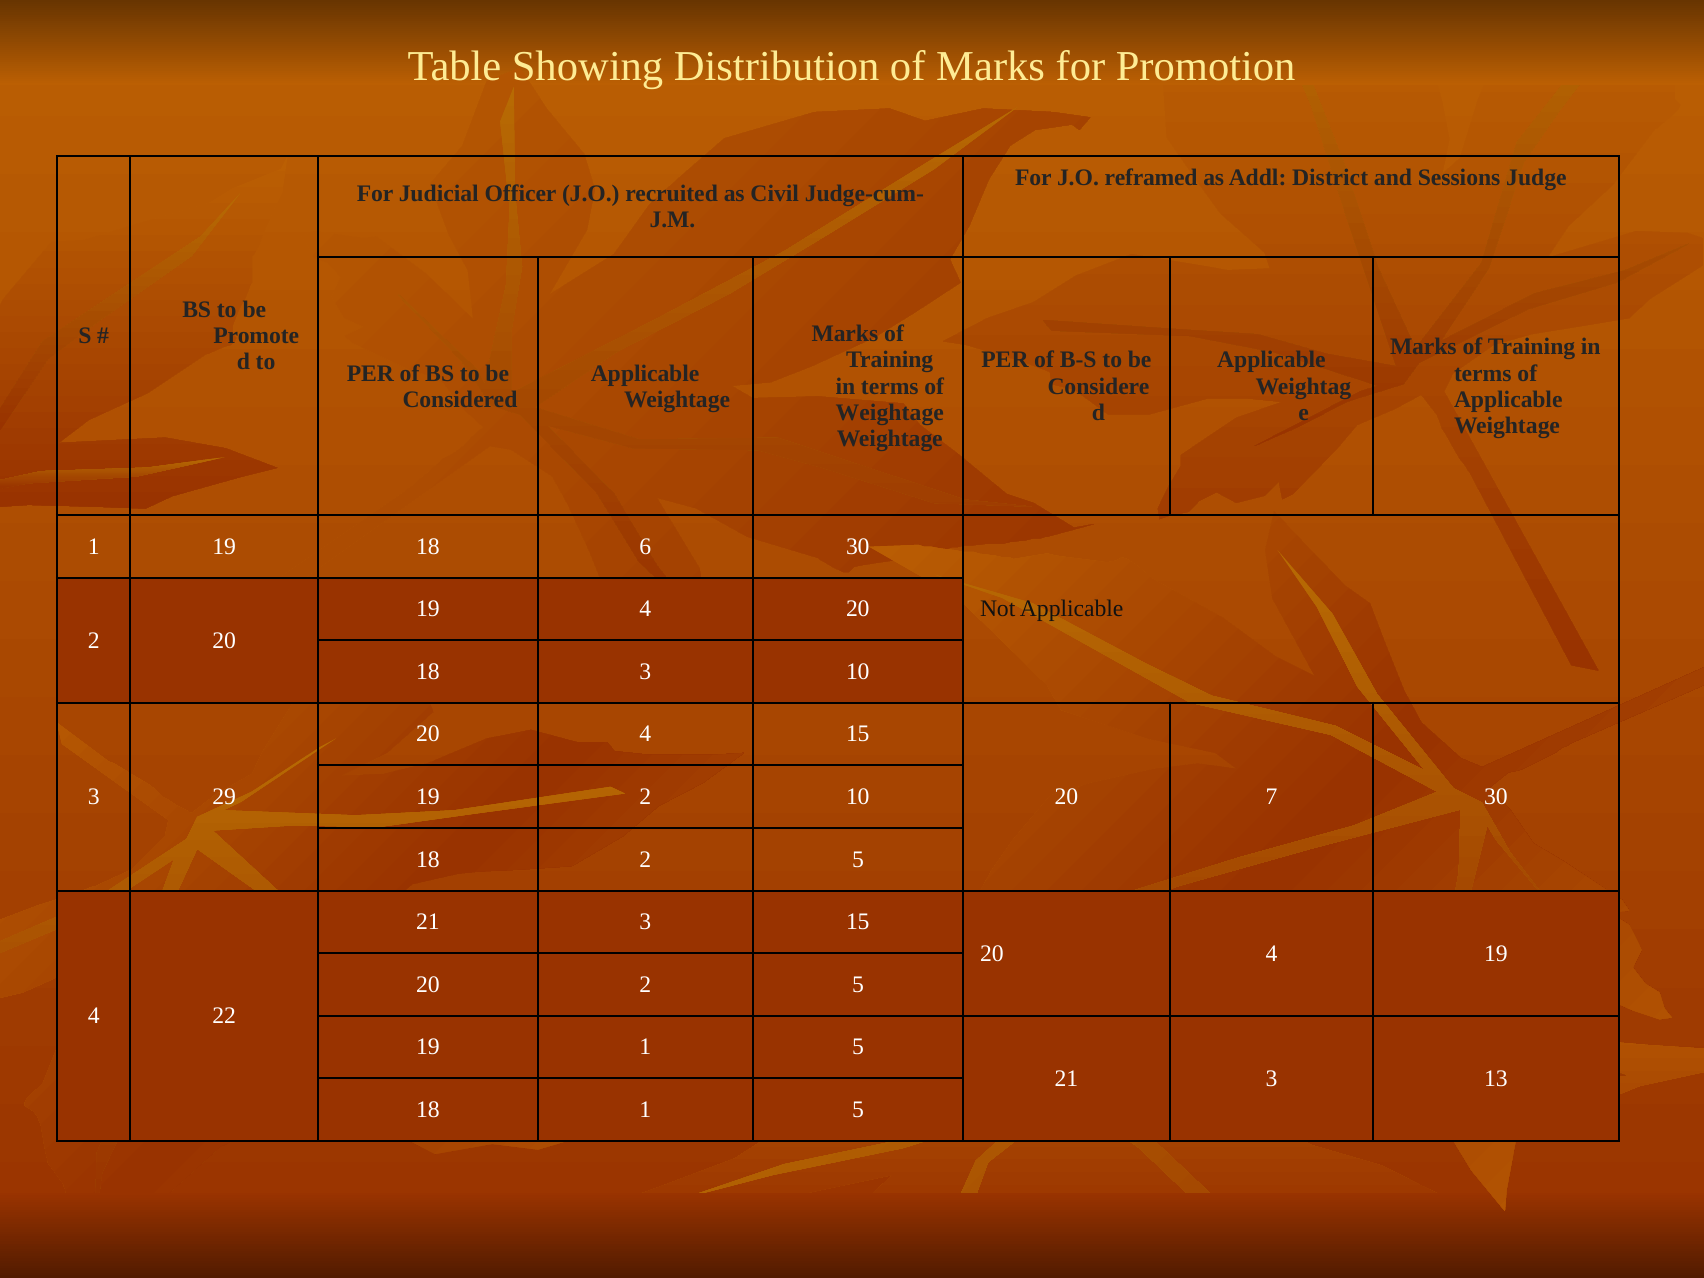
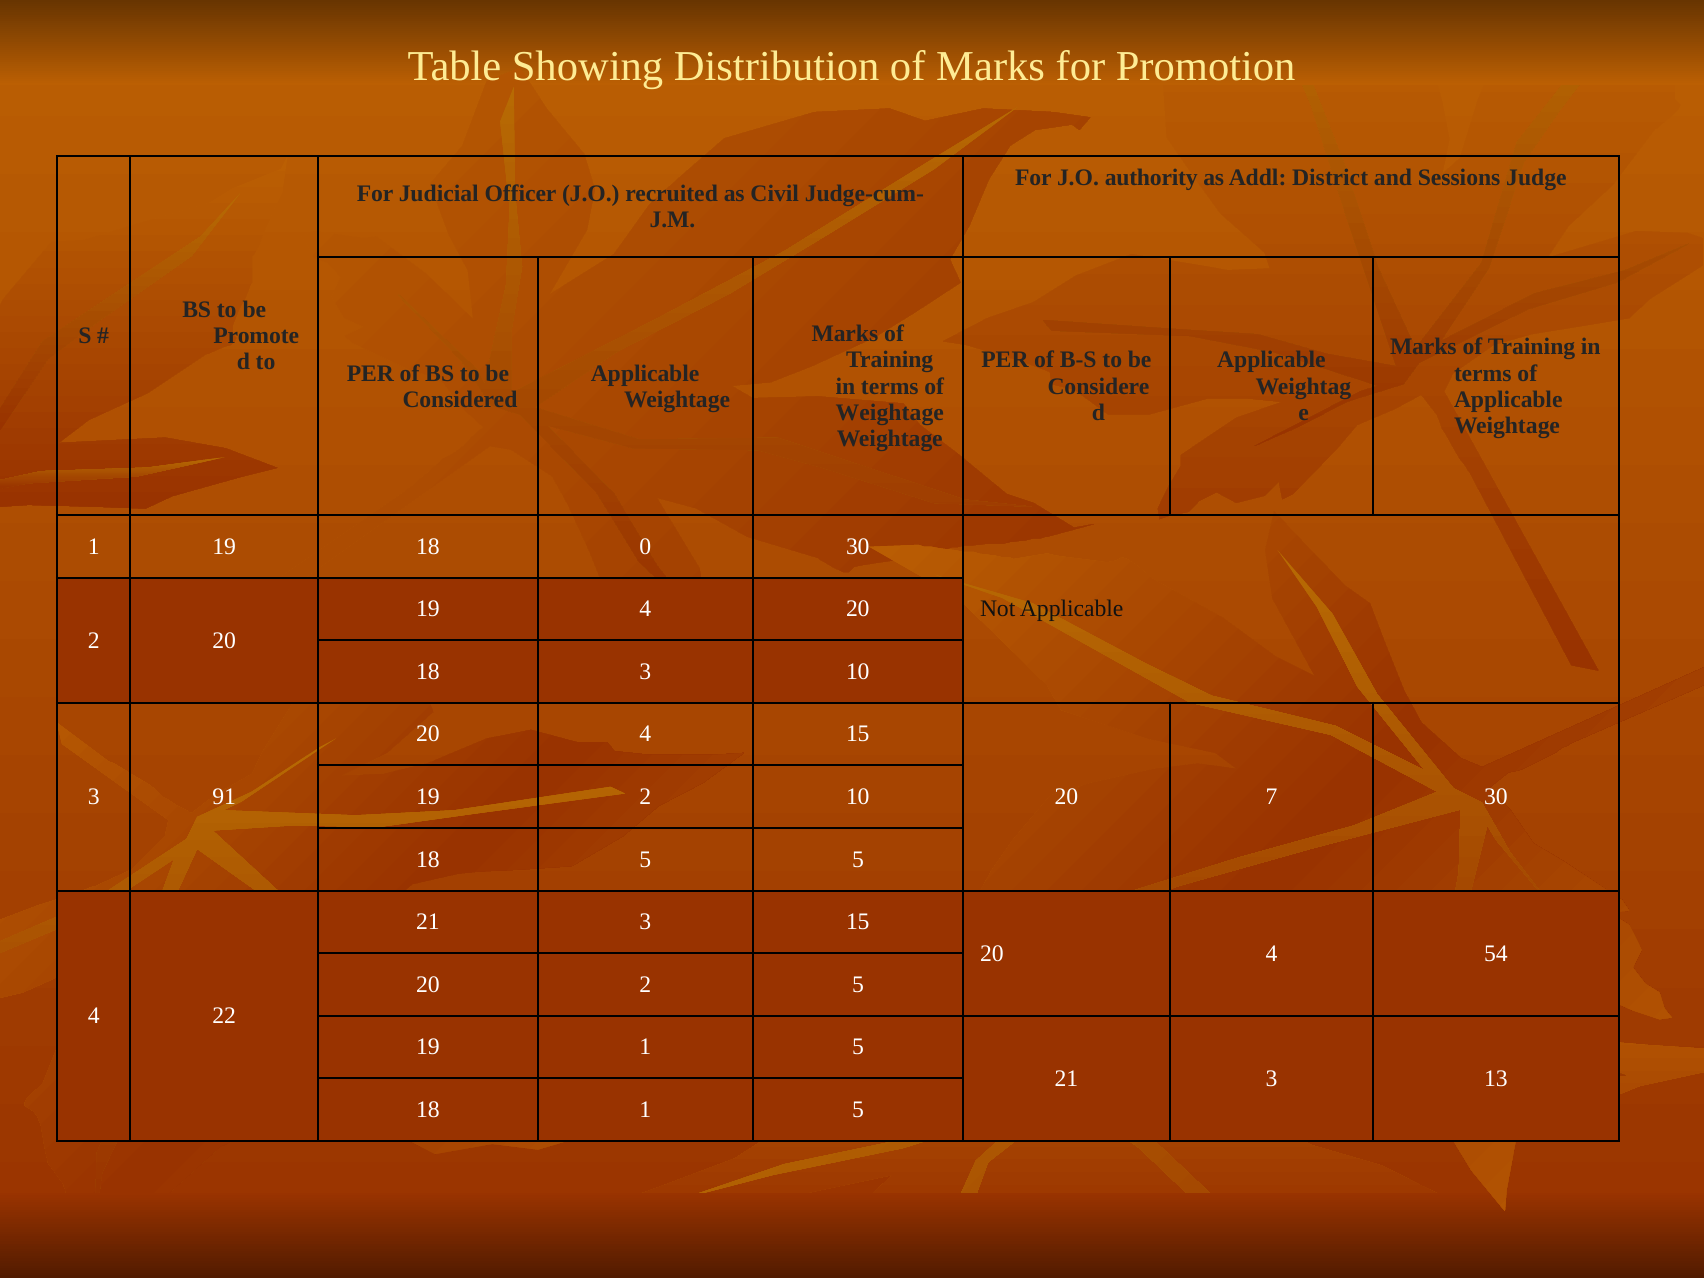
reframed: reframed -> authority
6: 6 -> 0
29: 29 -> 91
18 2: 2 -> 5
4 19: 19 -> 54
